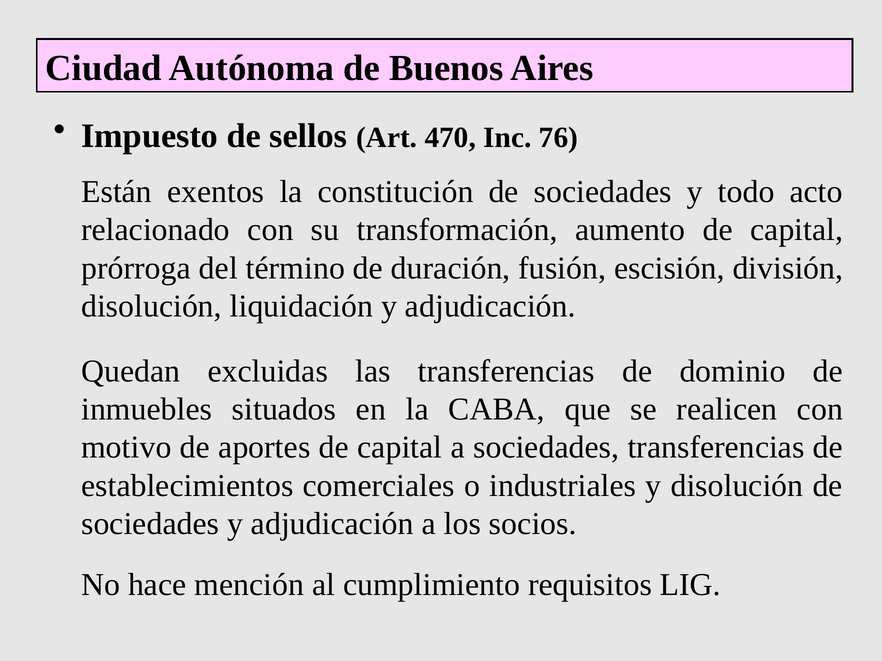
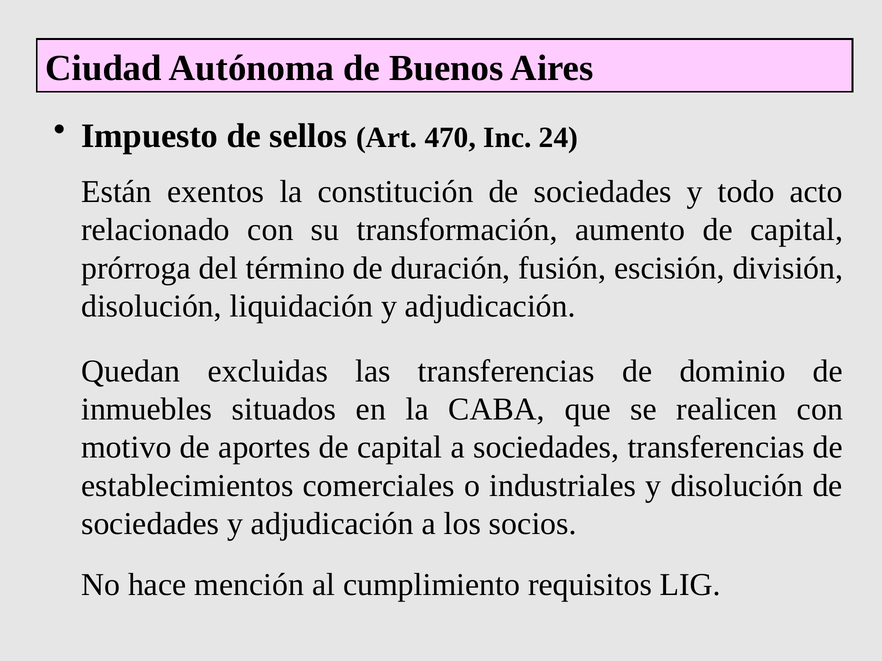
76: 76 -> 24
